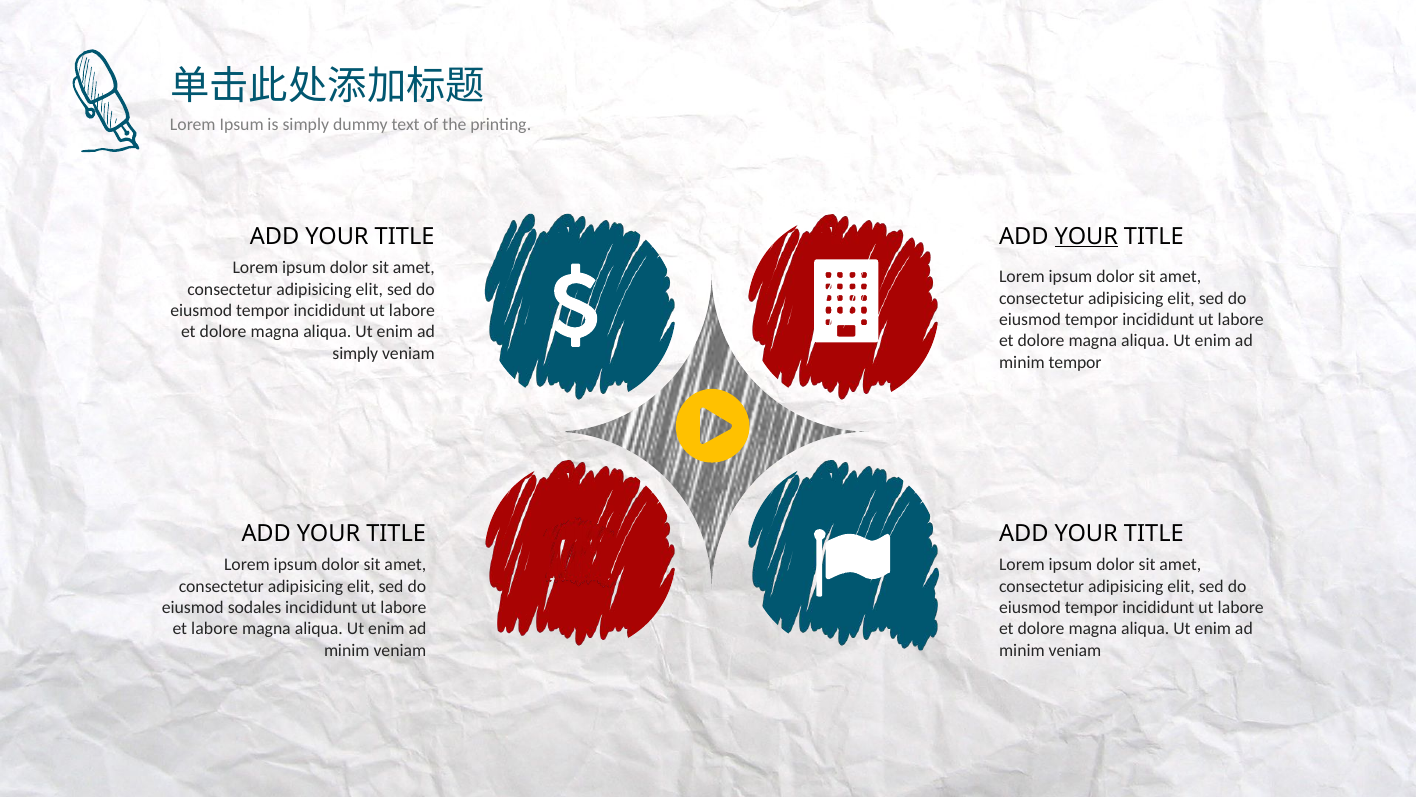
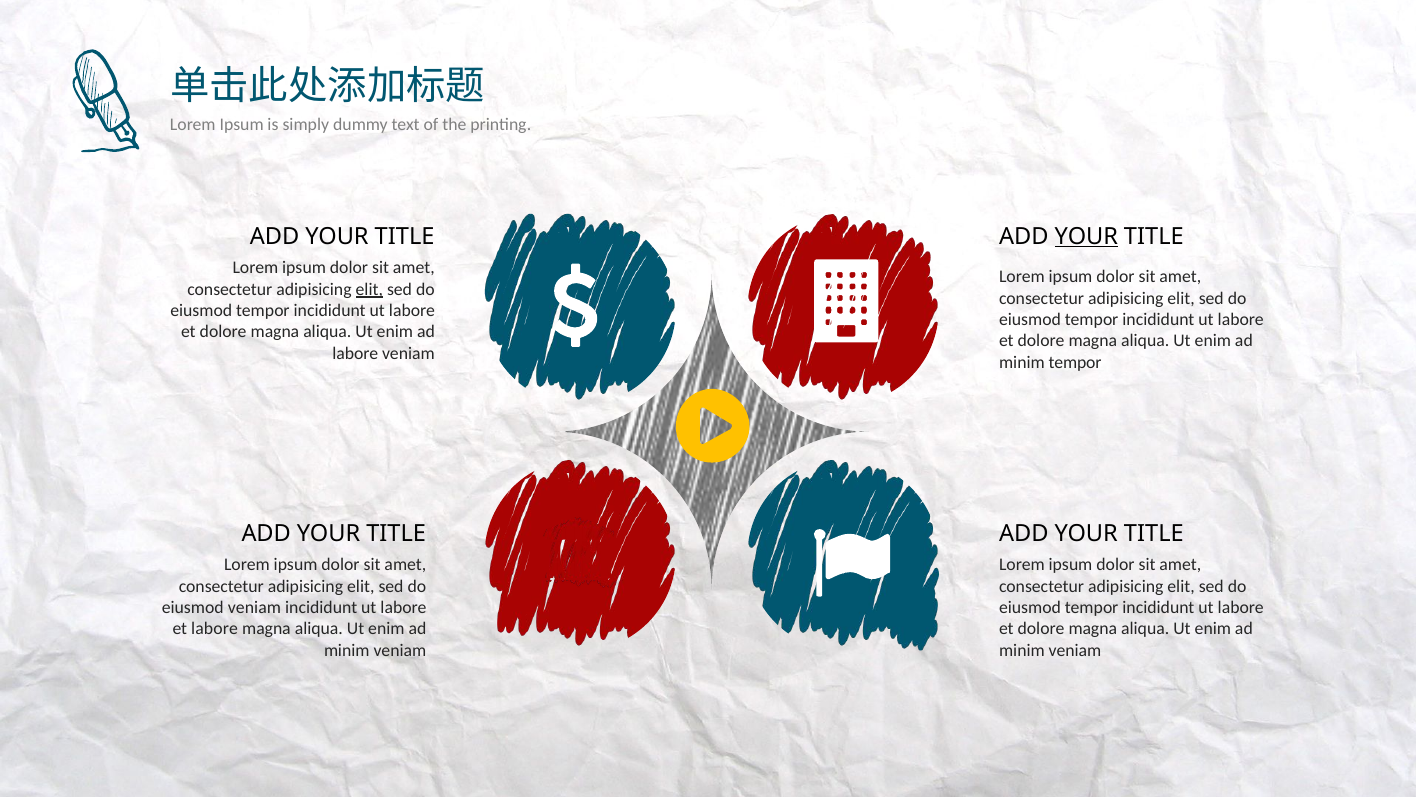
elit at (369, 289) underline: none -> present
simply at (355, 353): simply -> labore
eiusmod sodales: sodales -> veniam
